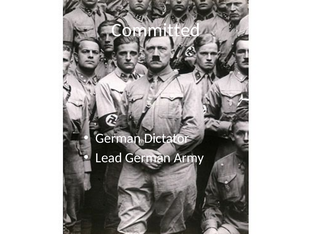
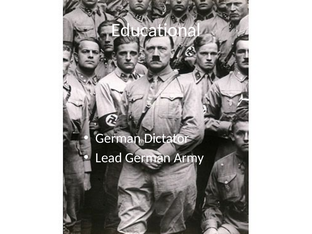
Committed: Committed -> Educational
